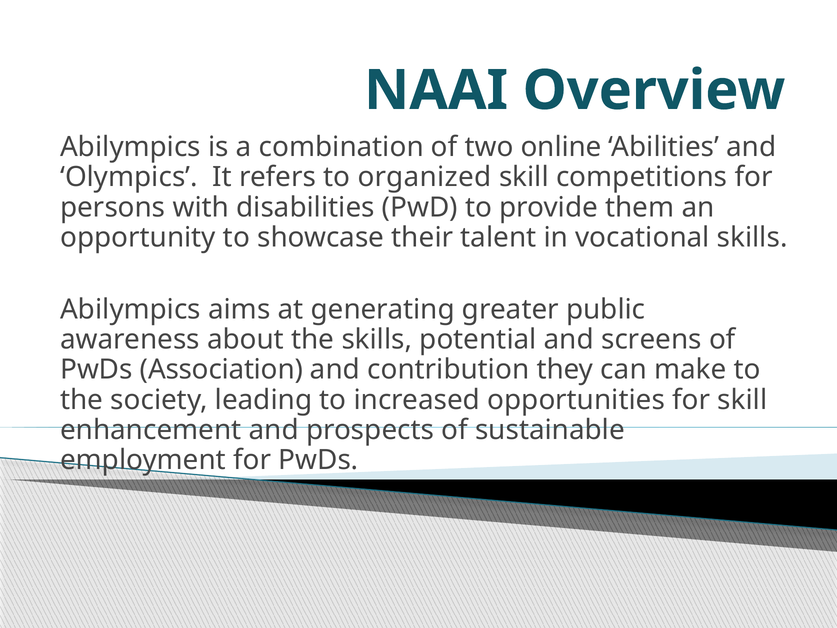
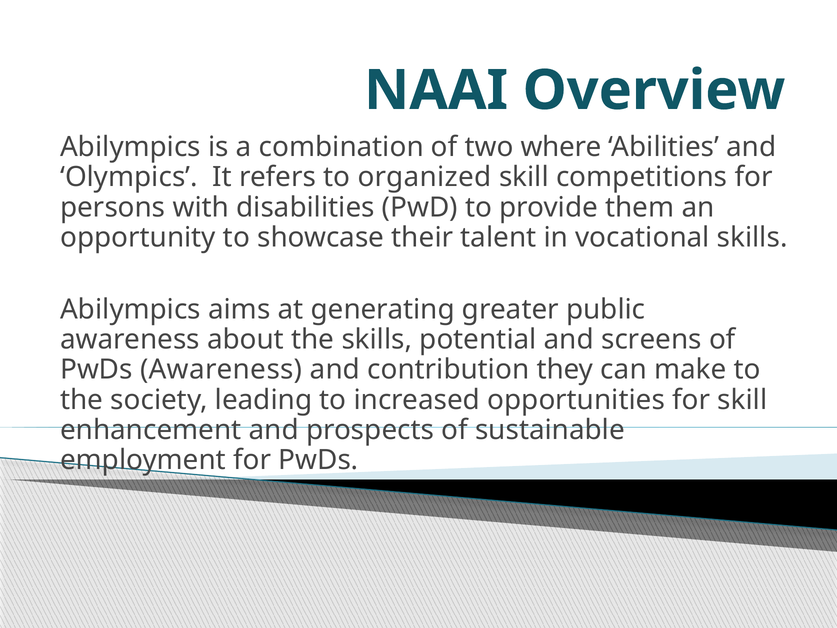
online: online -> where
PwDs Association: Association -> Awareness
